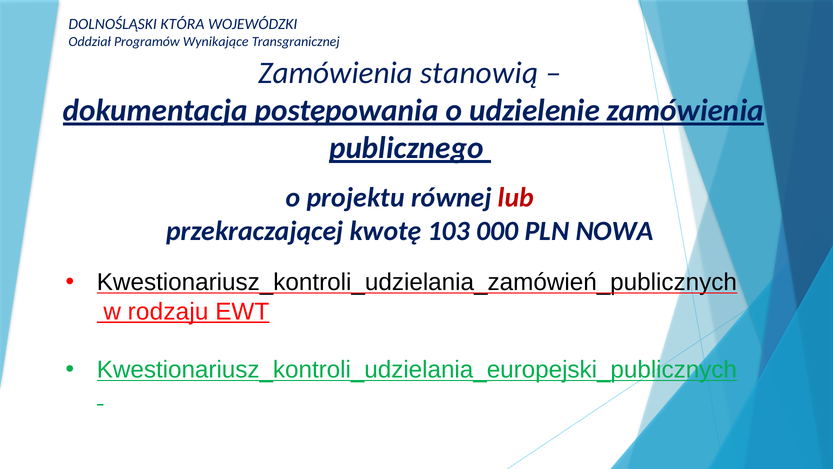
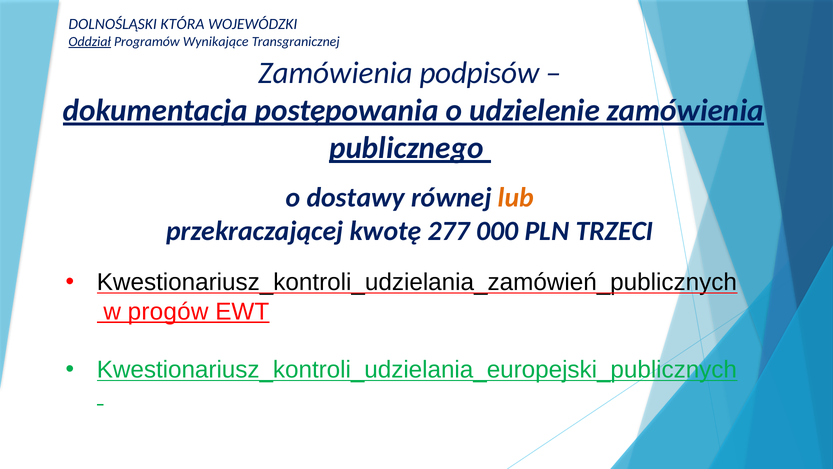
Oddział underline: none -> present
stanowią: stanowią -> podpisów
projektu: projektu -> dostawy
lub colour: red -> orange
103: 103 -> 277
NOWA: NOWA -> TRZECI
rodzaju: rodzaju -> progów
